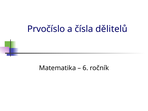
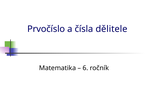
dělitelů: dělitelů -> dělitele
